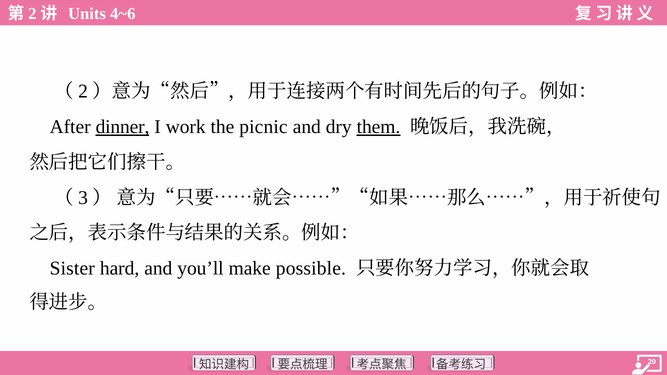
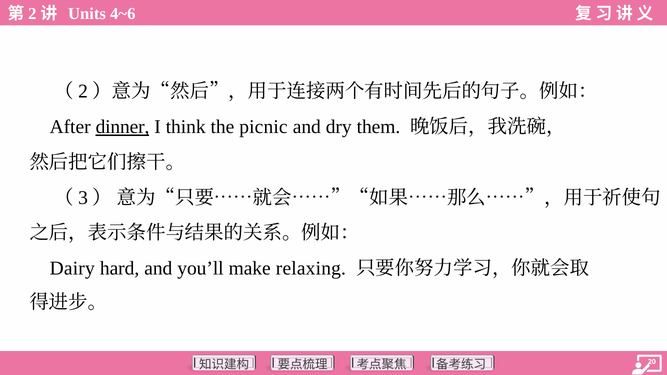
work: work -> think
them underline: present -> none
Sister: Sister -> Dairy
possible: possible -> relaxing
